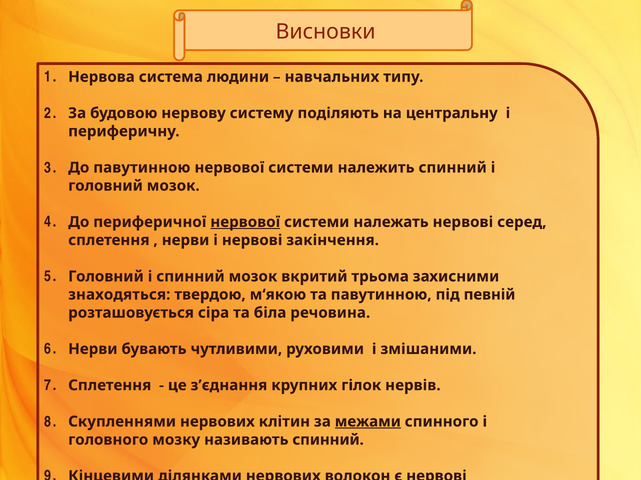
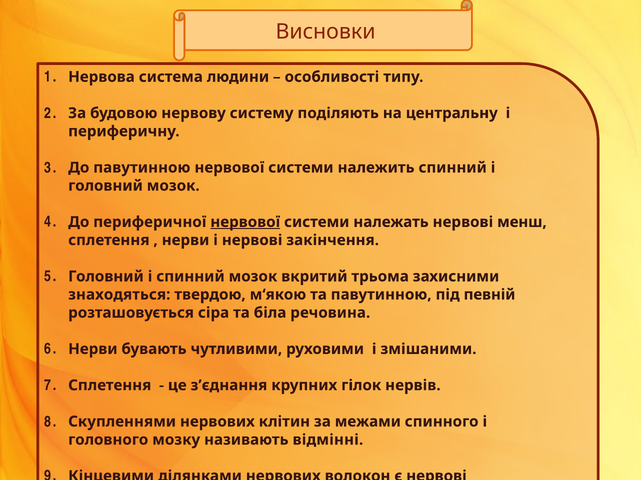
навчальних: навчальних -> особливості
серед: серед -> менш
межами underline: present -> none
називають спинний: спинний -> відмінні
